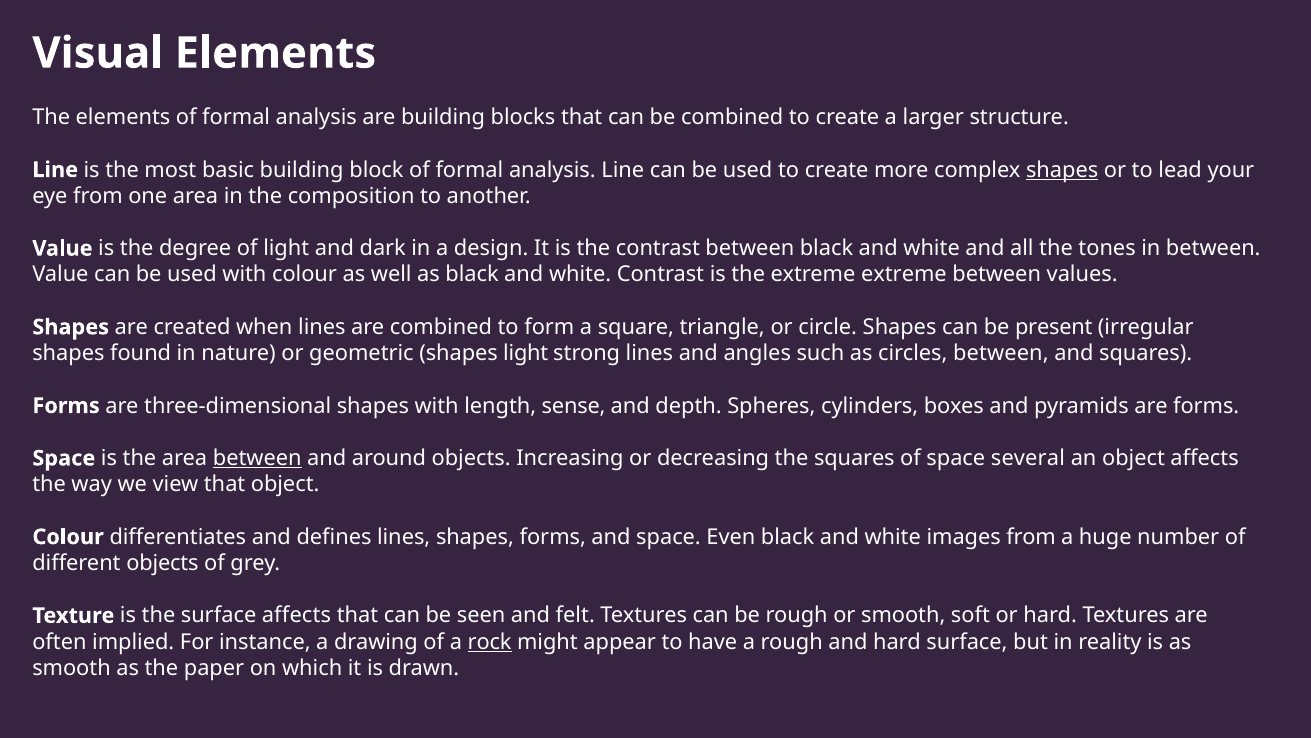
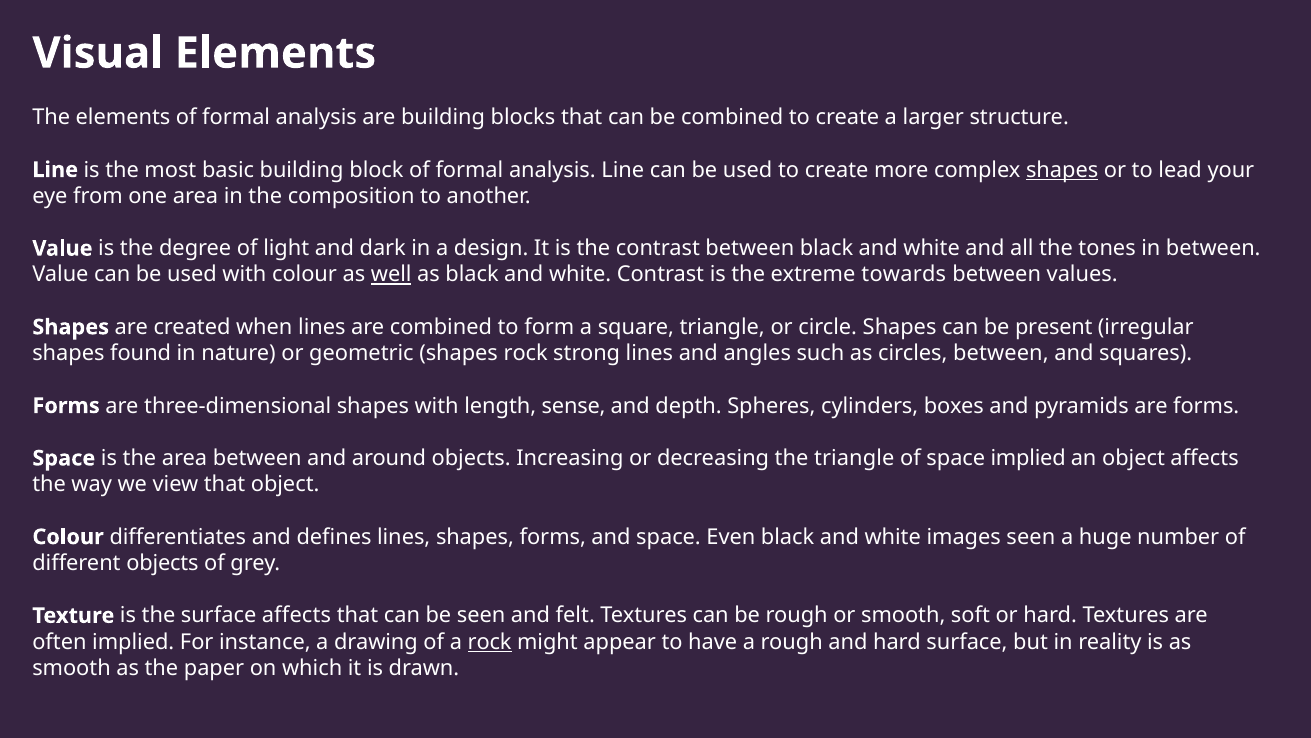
well underline: none -> present
extreme extreme: extreme -> towards
shapes light: light -> rock
between at (257, 458) underline: present -> none
the squares: squares -> triangle
space several: several -> implied
images from: from -> seen
